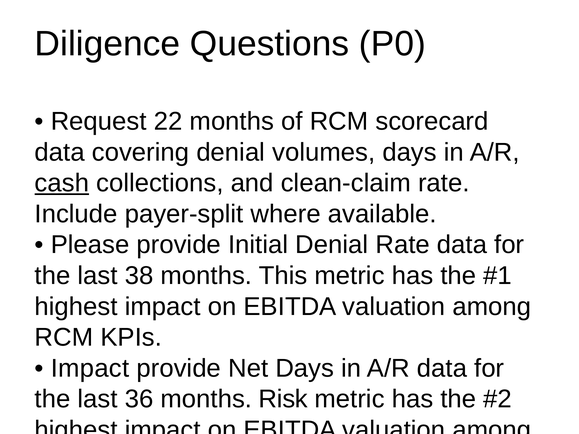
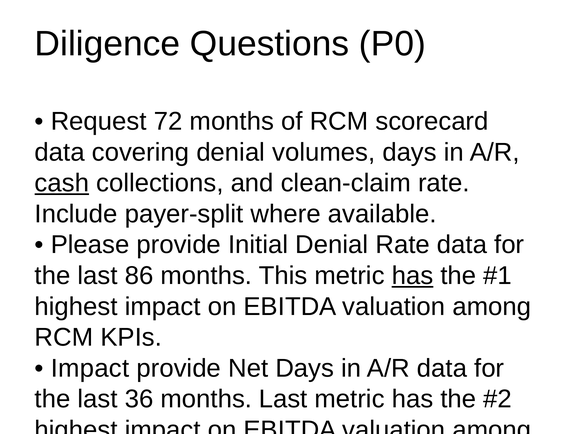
22: 22 -> 72
38: 38 -> 86
has at (412, 276) underline: none -> present
months Risk: Risk -> Last
